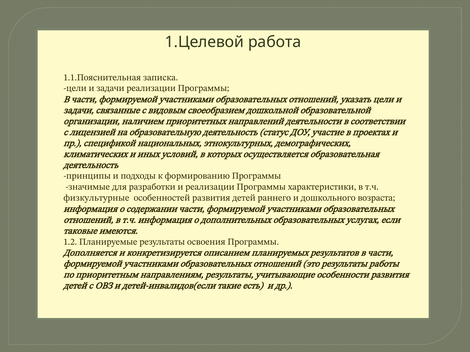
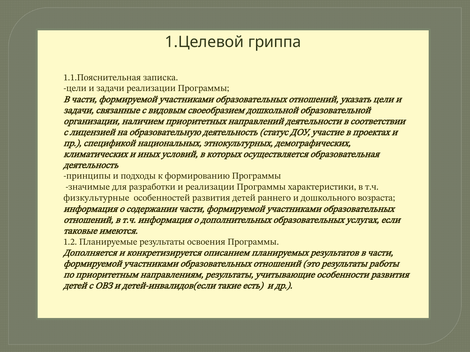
работа: работа -> гриппа
